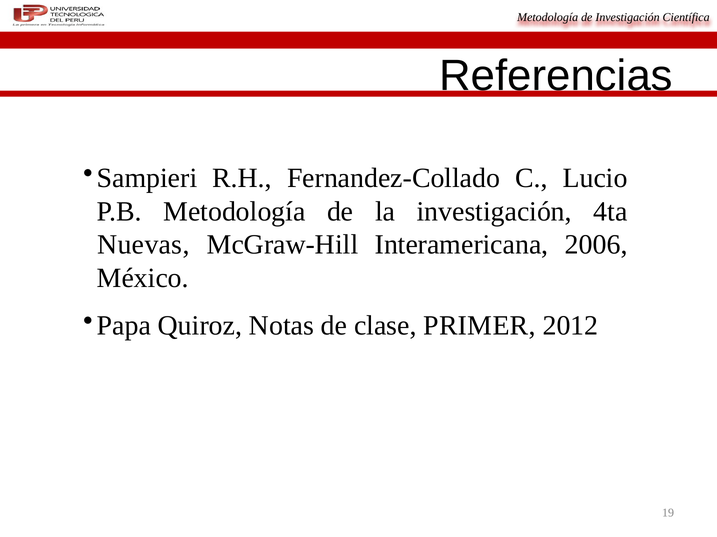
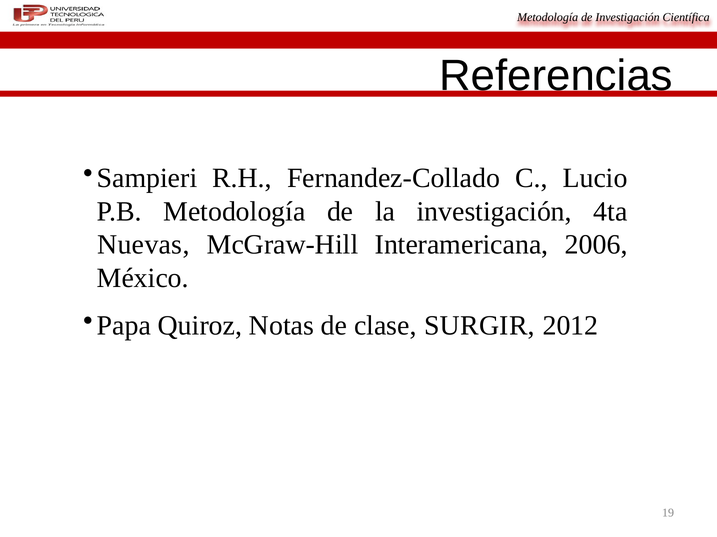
PRIMER: PRIMER -> SURGIR
